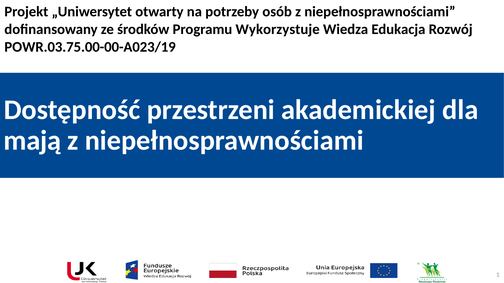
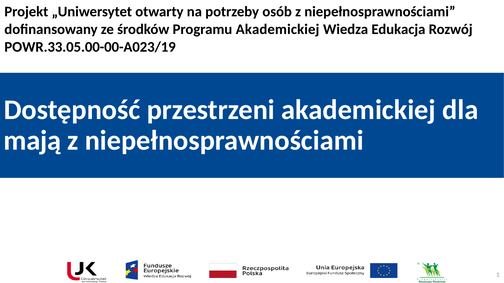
Programu Wykorzystuje: Wykorzystuje -> Akademickiej
POWR.03.75.00-00-A023/19: POWR.03.75.00-00-A023/19 -> POWR.33.05.00-00-A023/19
